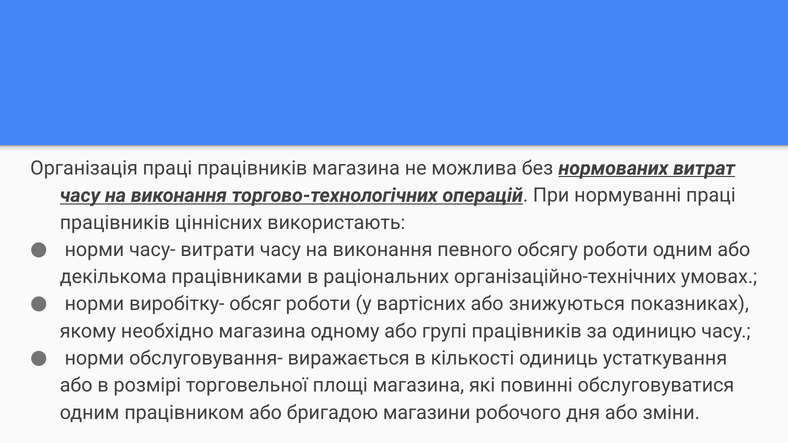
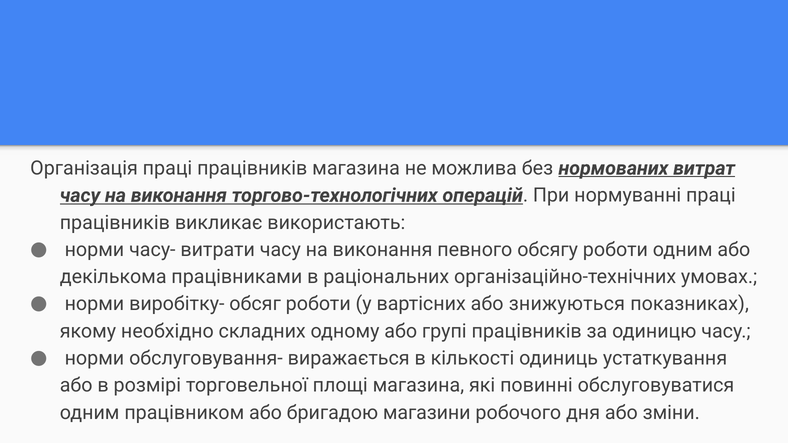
ціннісних: ціннісних -> викликає
необхідно магазина: магазина -> складних
